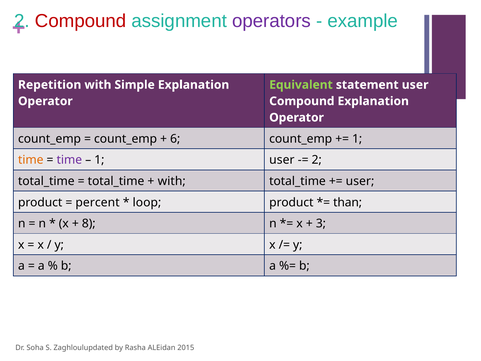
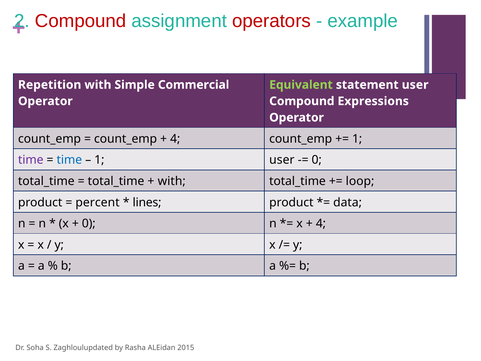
operators colour: purple -> red
Simple Explanation: Explanation -> Commercial
Compound Explanation: Explanation -> Expressions
6 at (175, 139): 6 -> 4
time at (31, 160) colour: orange -> purple
time at (69, 160) colour: purple -> blue
2 at (317, 160): 2 -> 0
user at (360, 181): user -> loop
loop: loop -> lines
than: than -> data
8 at (89, 223): 8 -> 0
3 at (321, 223): 3 -> 4
